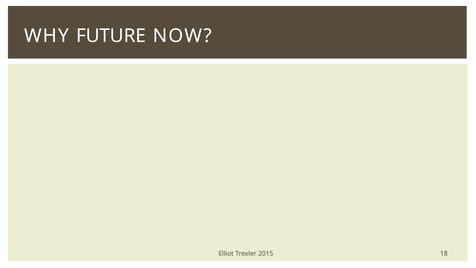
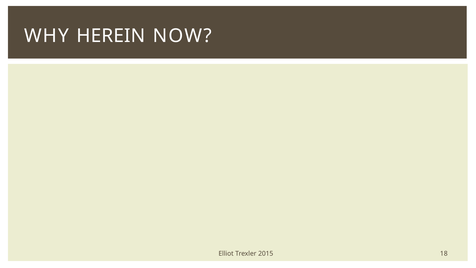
FUTURE: FUTURE -> HEREIN
